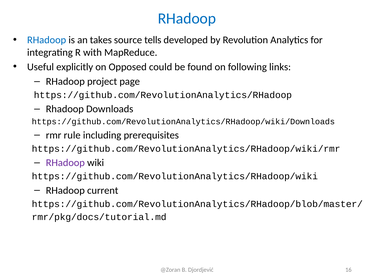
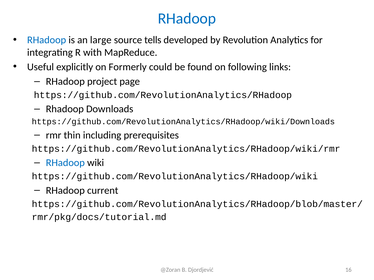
takes: takes -> large
Opposed: Opposed -> Formerly
rule: rule -> thin
RHadoop at (65, 163) colour: purple -> blue
